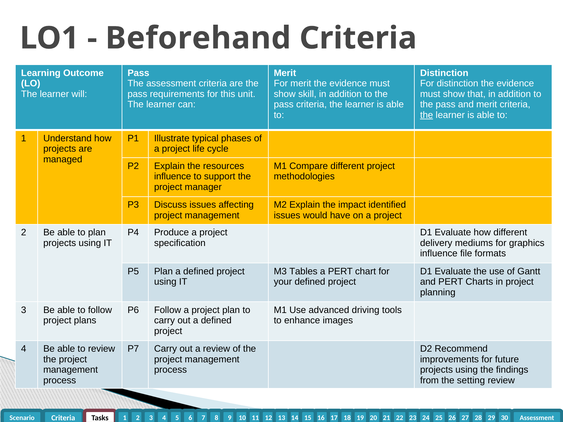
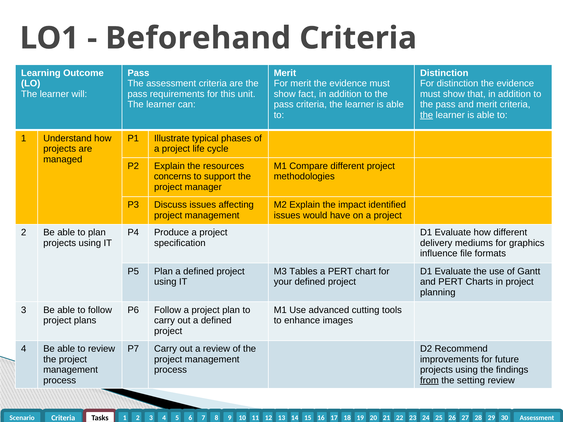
skill: skill -> fact
influence at (173, 177): influence -> concerns
driving: driving -> cutting
from underline: none -> present
